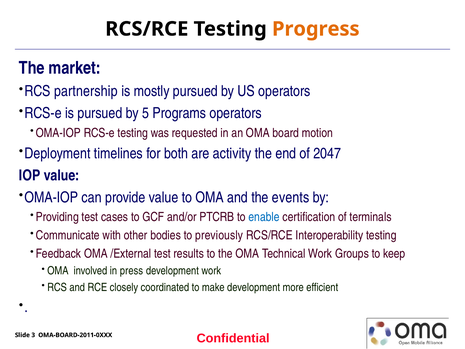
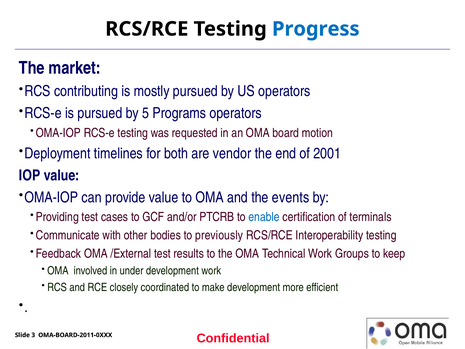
Progress colour: orange -> blue
partnership: partnership -> contributing
activity: activity -> vendor
2047: 2047 -> 2001
press: press -> under
